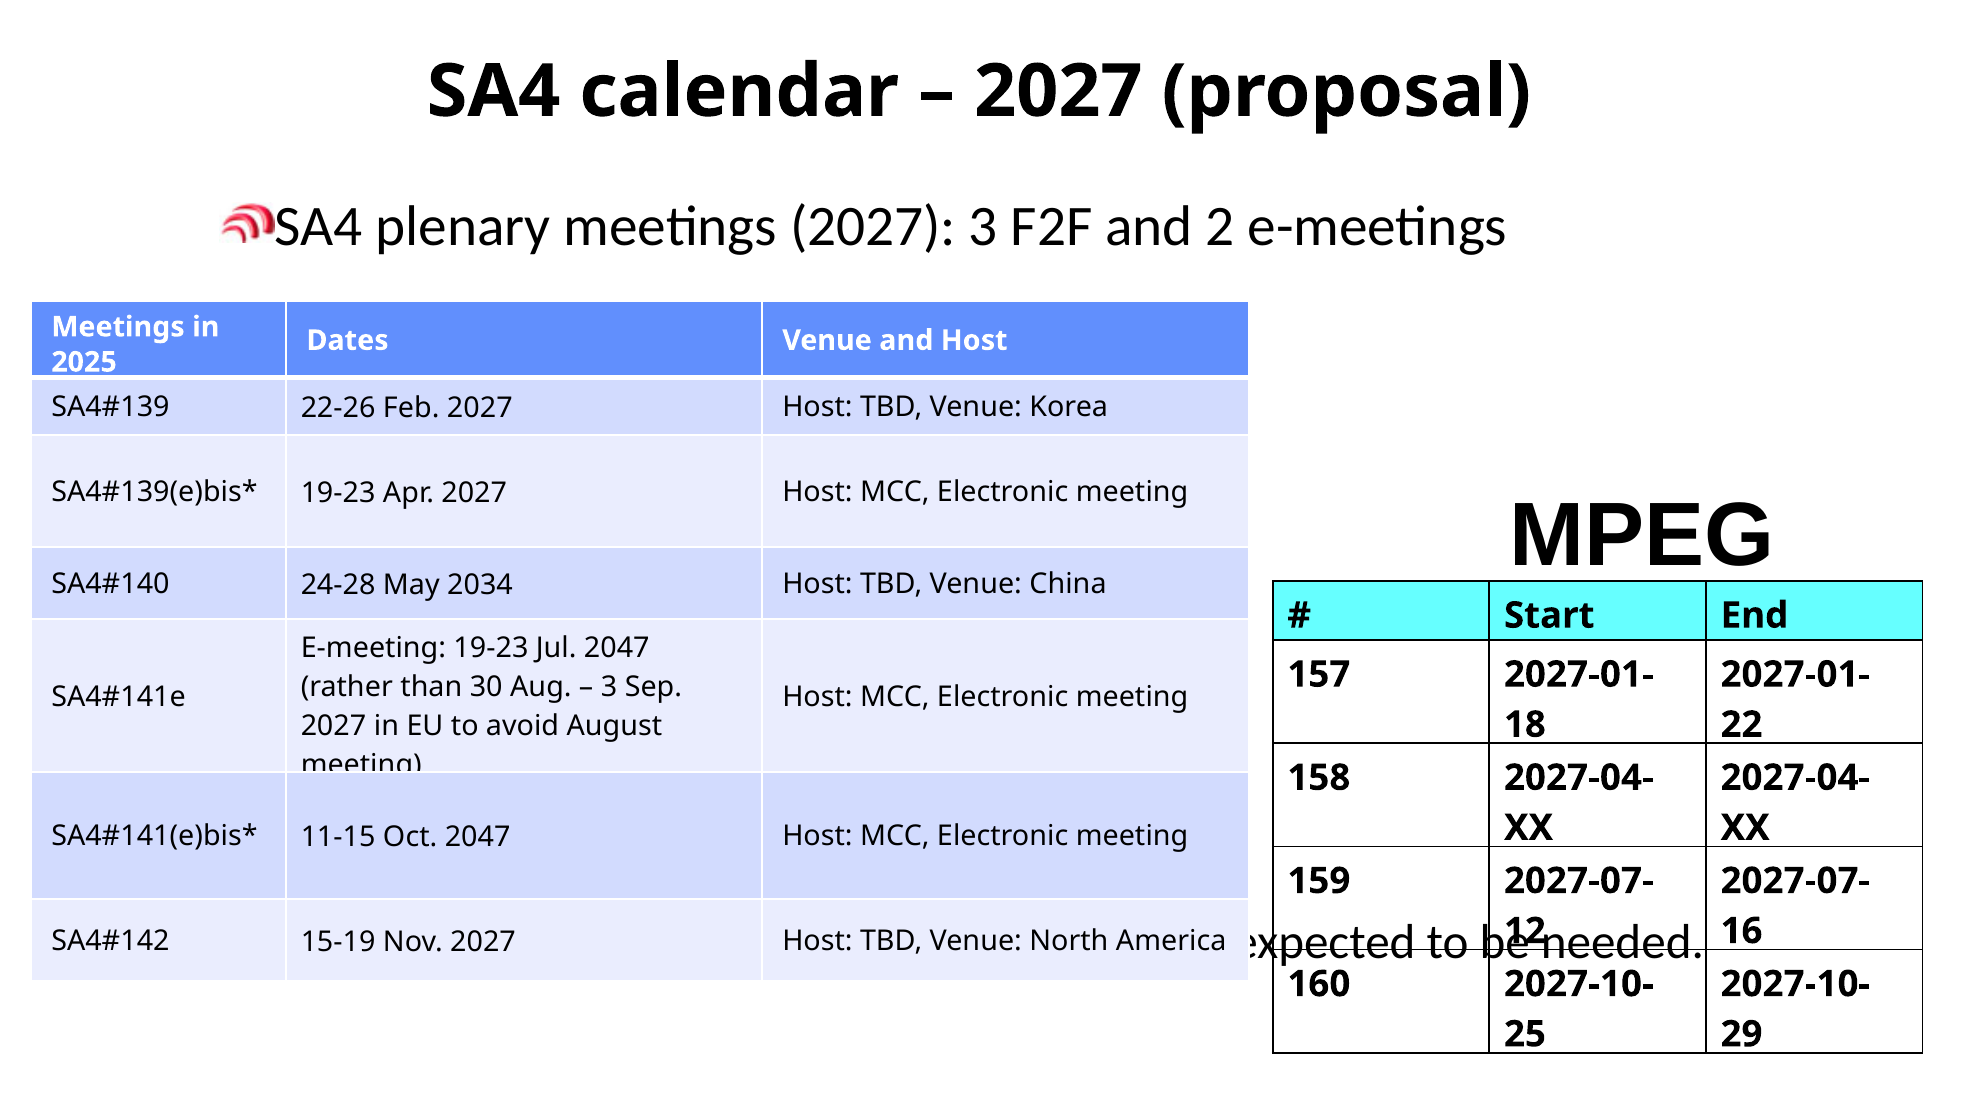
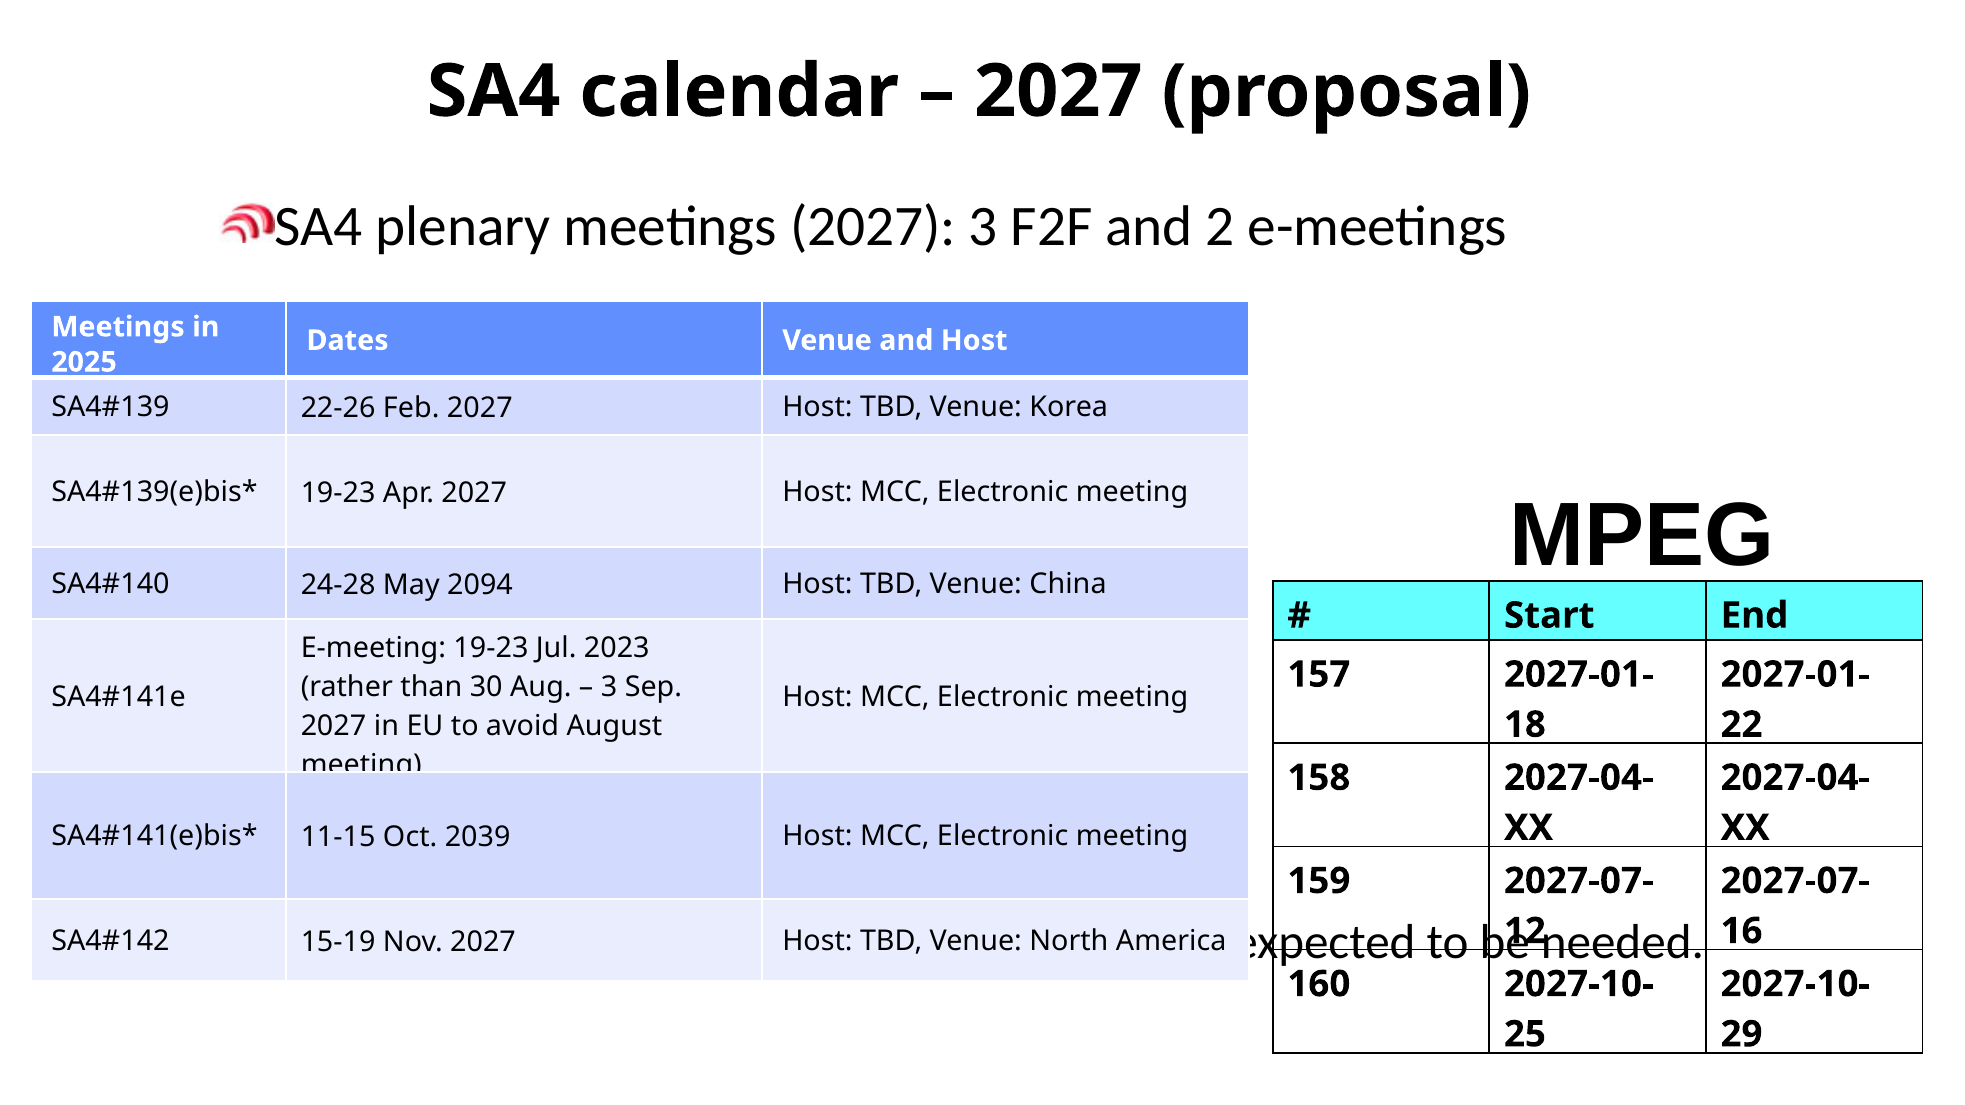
2034: 2034 -> 2094
Jul 2047: 2047 -> 2023
Oct 2047: 2047 -> 2039
